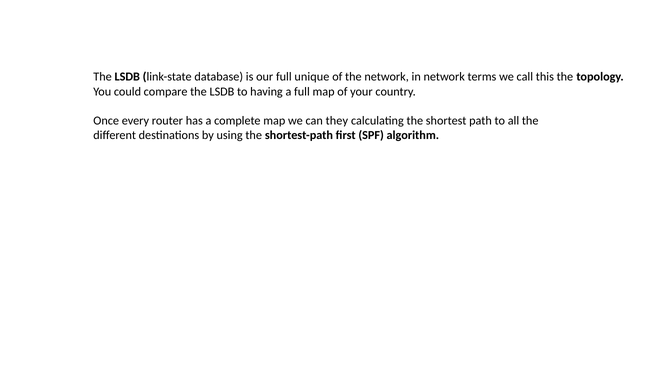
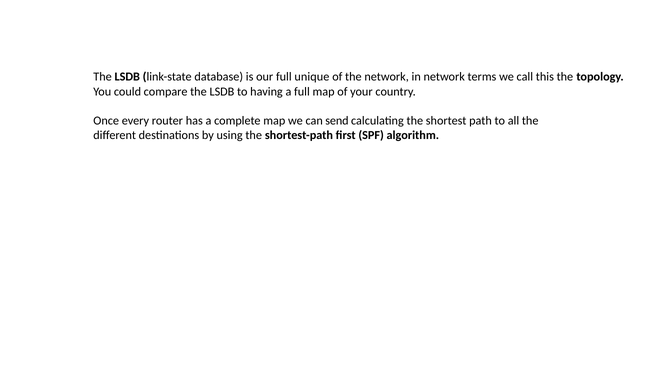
they: they -> send
